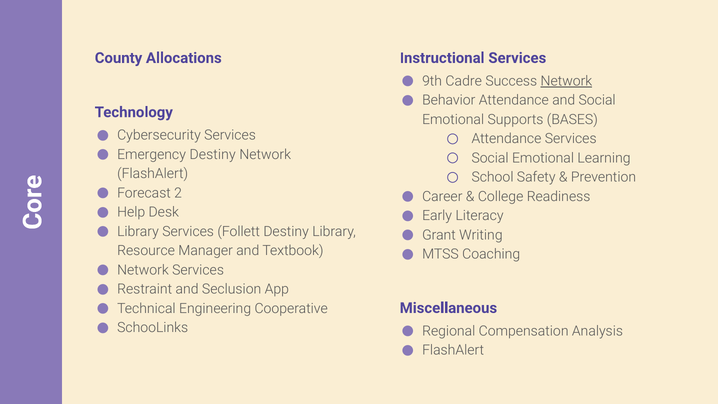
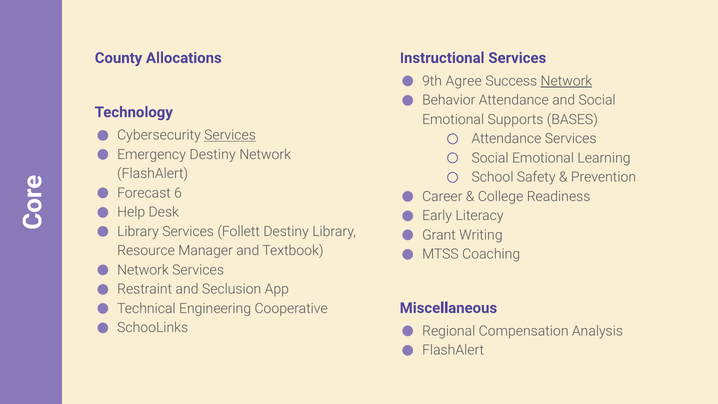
Cadre: Cadre -> Agree
Services at (230, 135) underline: none -> present
2: 2 -> 6
